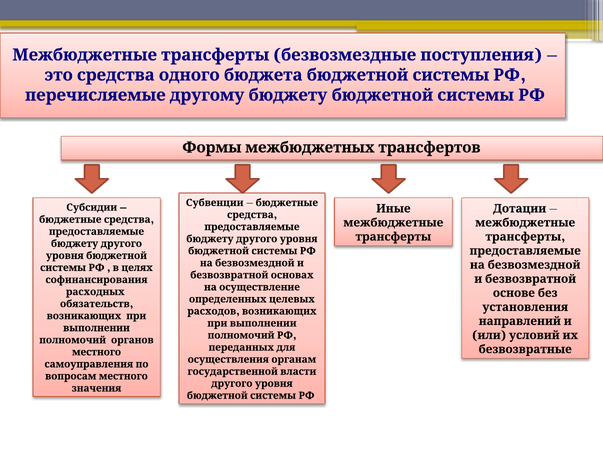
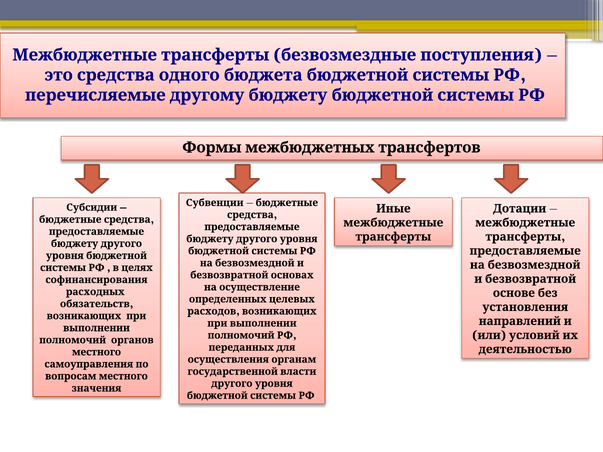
безвозвратные: безвозвратные -> деятельностью
